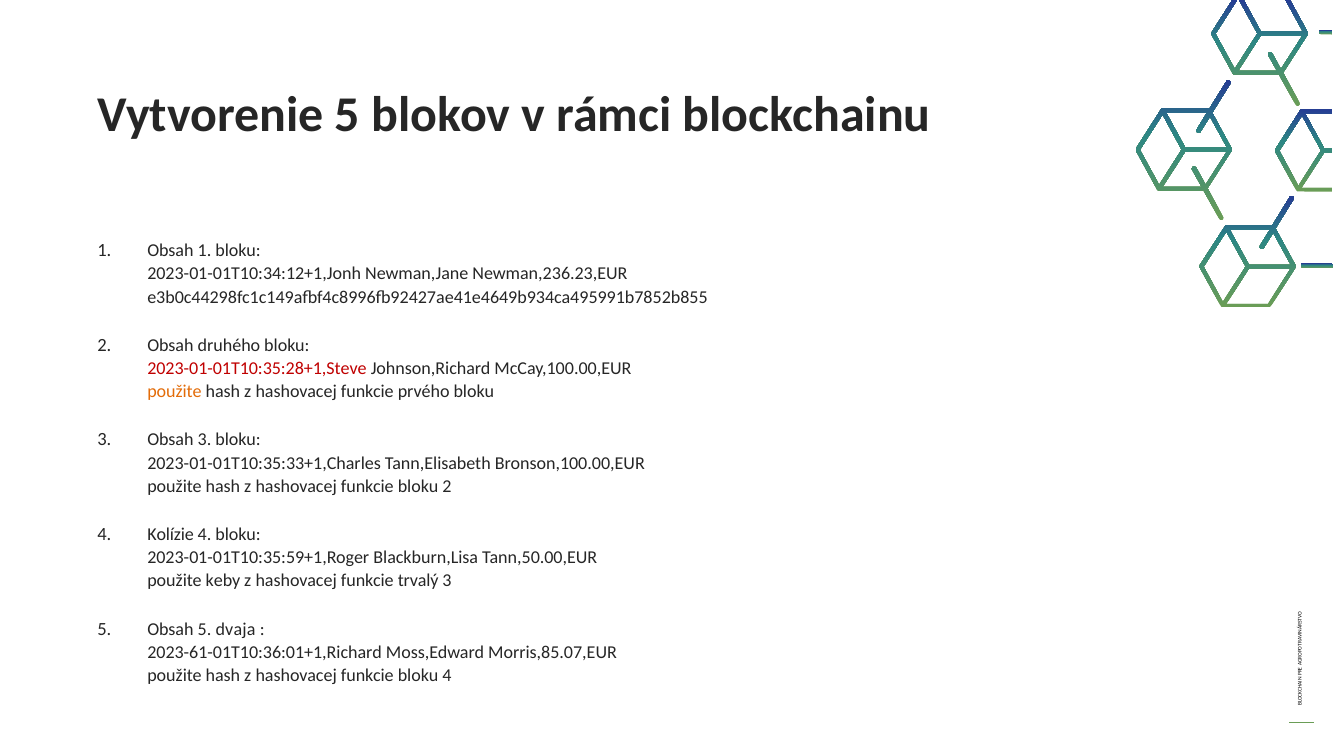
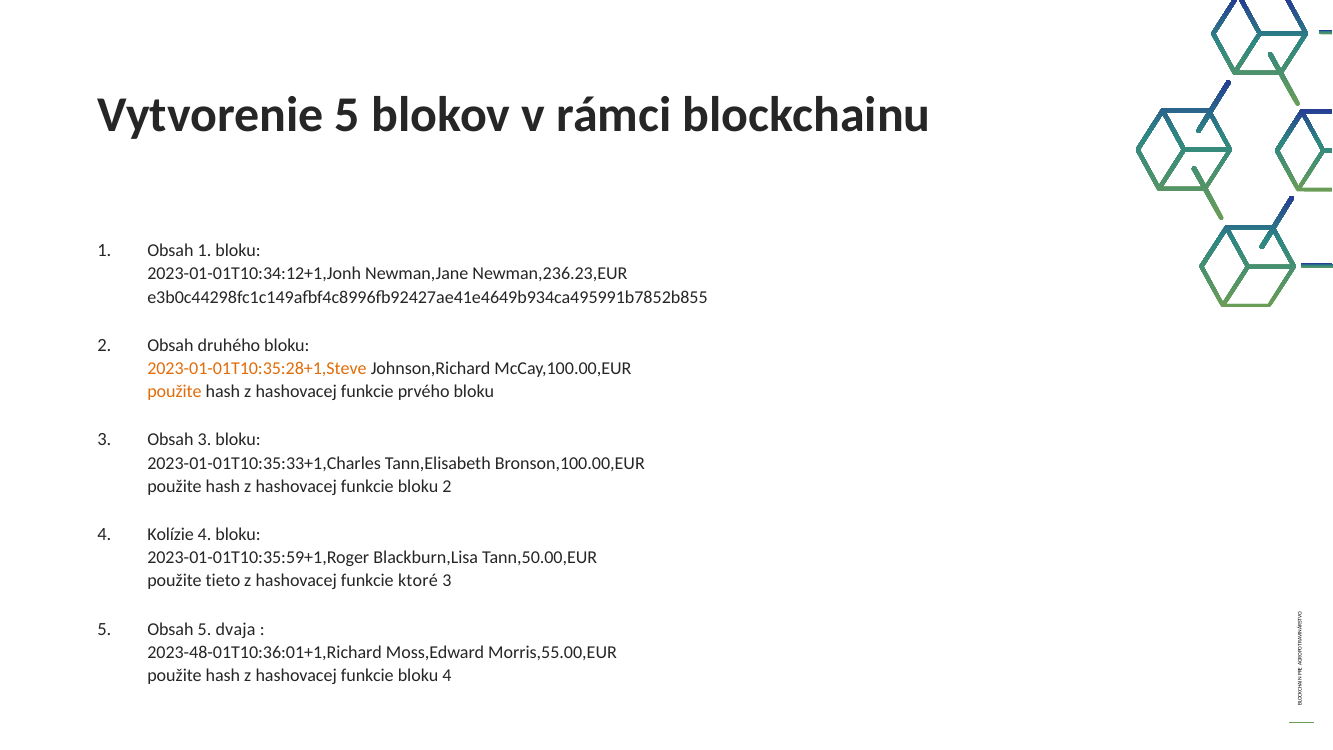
2023-01-01T10:35:28+1,Steve colour: red -> orange
keby: keby -> tieto
trvalý: trvalý -> ktoré
2023-61-01T10:36:01+1,Richard: 2023-61-01T10:36:01+1,Richard -> 2023-48-01T10:36:01+1,Richard
Morris,85.07,EUR: Morris,85.07,EUR -> Morris,55.00,EUR
